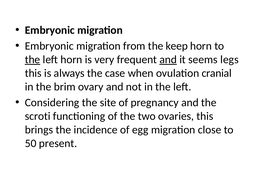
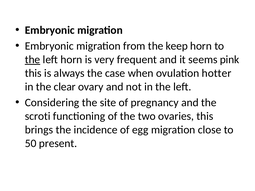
and at (168, 60) underline: present -> none
legs: legs -> pink
cranial: cranial -> hotter
brim: brim -> clear
